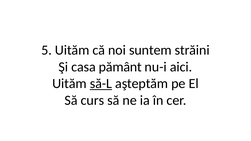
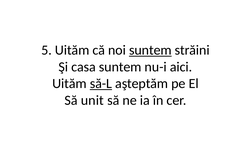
suntem at (150, 50) underline: none -> present
casa pământ: pământ -> suntem
curs: curs -> unit
